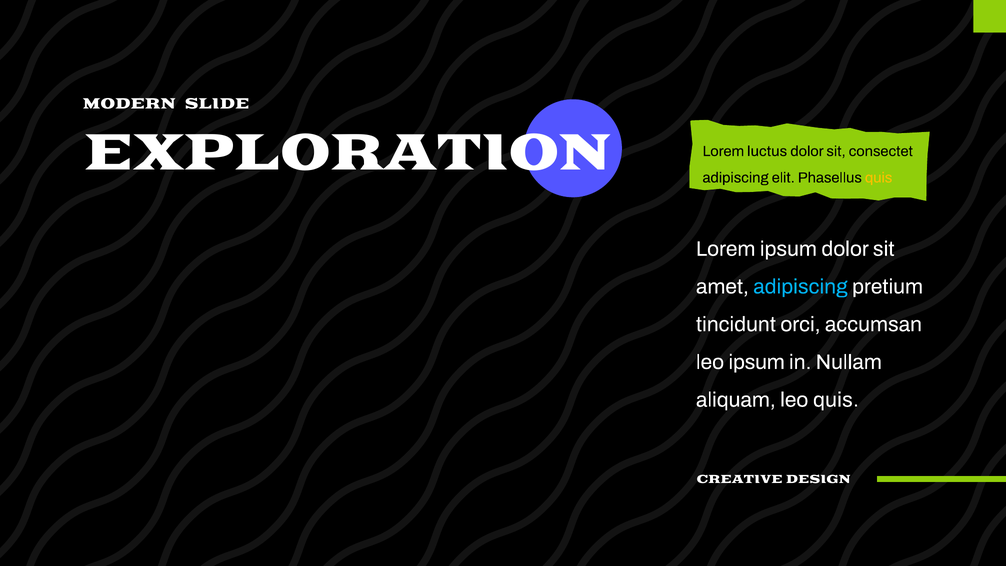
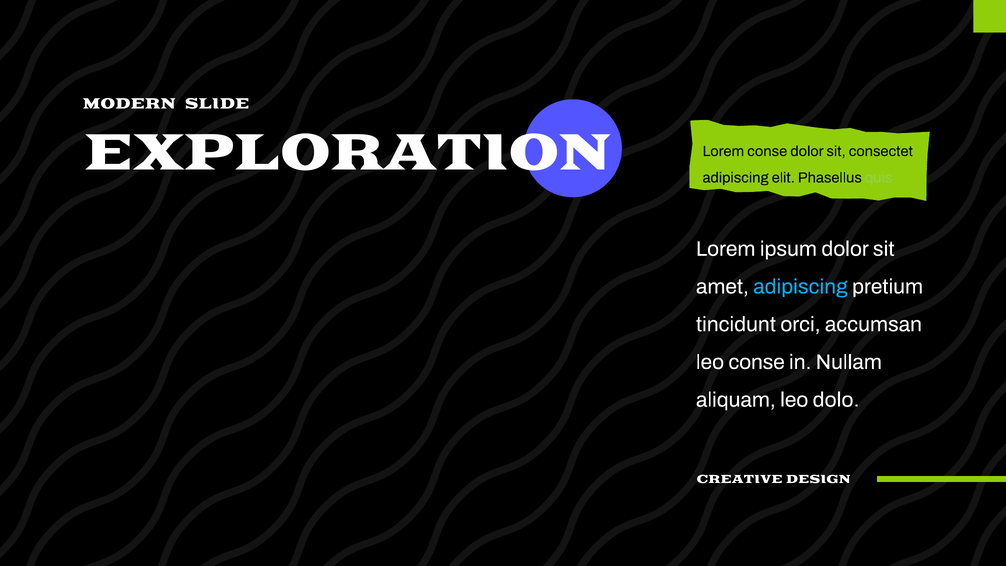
Lorem luctus: luctus -> conse
quis at (879, 178) colour: yellow -> light green
leo ipsum: ipsum -> conse
leo quis: quis -> dolo
